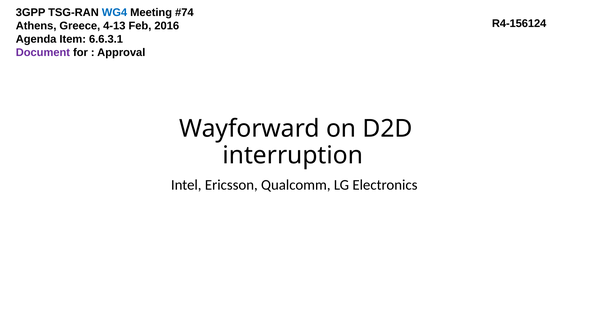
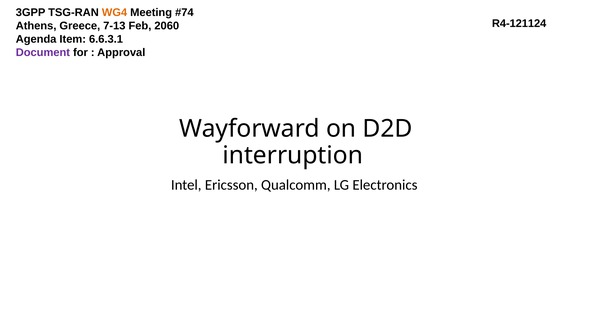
WG4 colour: blue -> orange
R4-156124: R4-156124 -> R4-121124
4-13: 4-13 -> 7-13
2016: 2016 -> 2060
